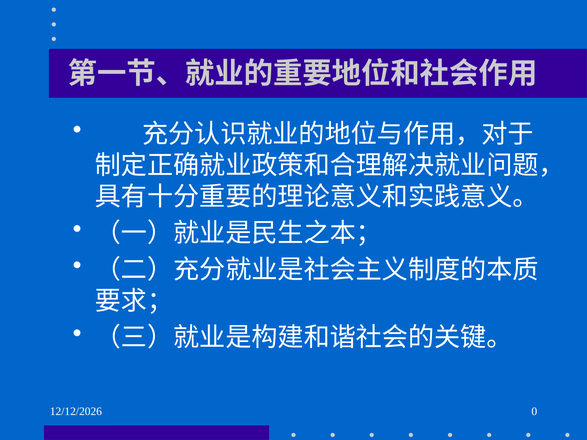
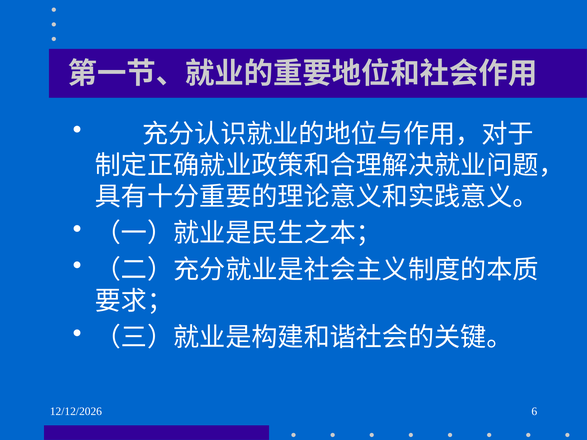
0: 0 -> 6
